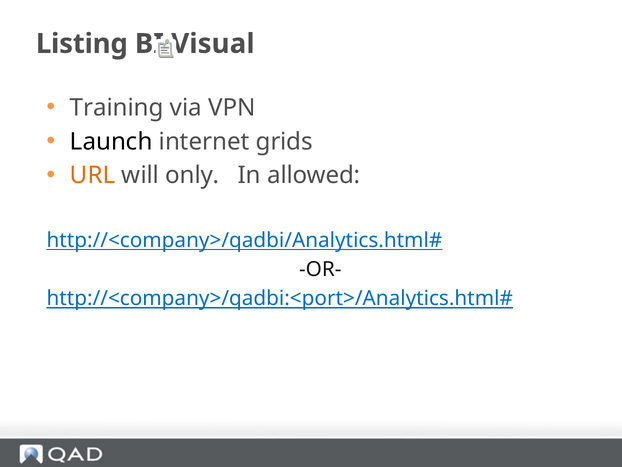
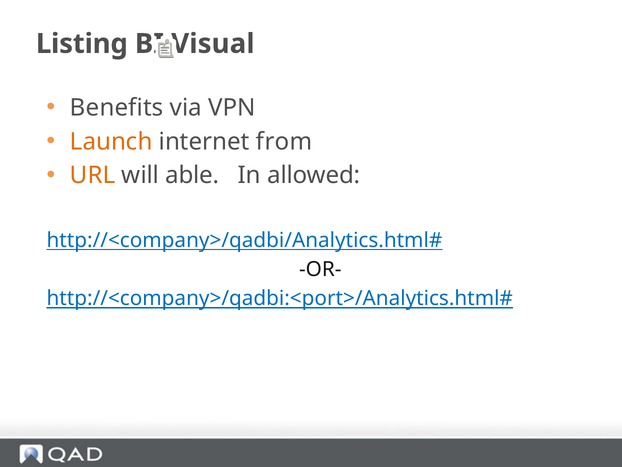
Training: Training -> Benefits
Launch colour: black -> orange
grids: grids -> from
only: only -> able
